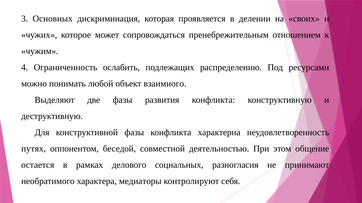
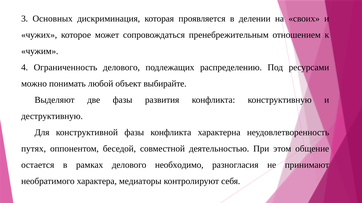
Ограниченность ослабить: ослабить -> делового
взаимного: взаимного -> выбирайте
социальных: социальных -> необходимо
